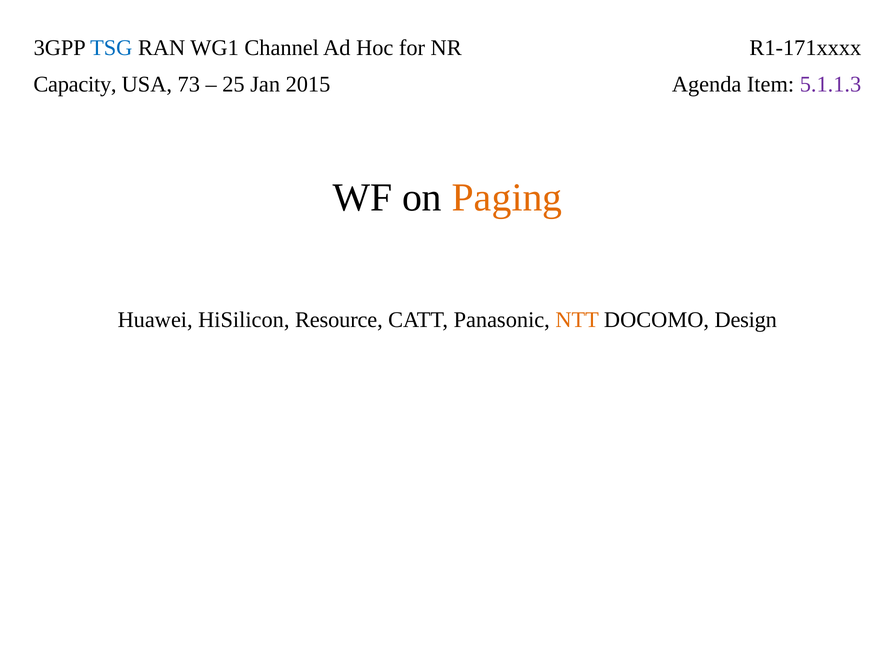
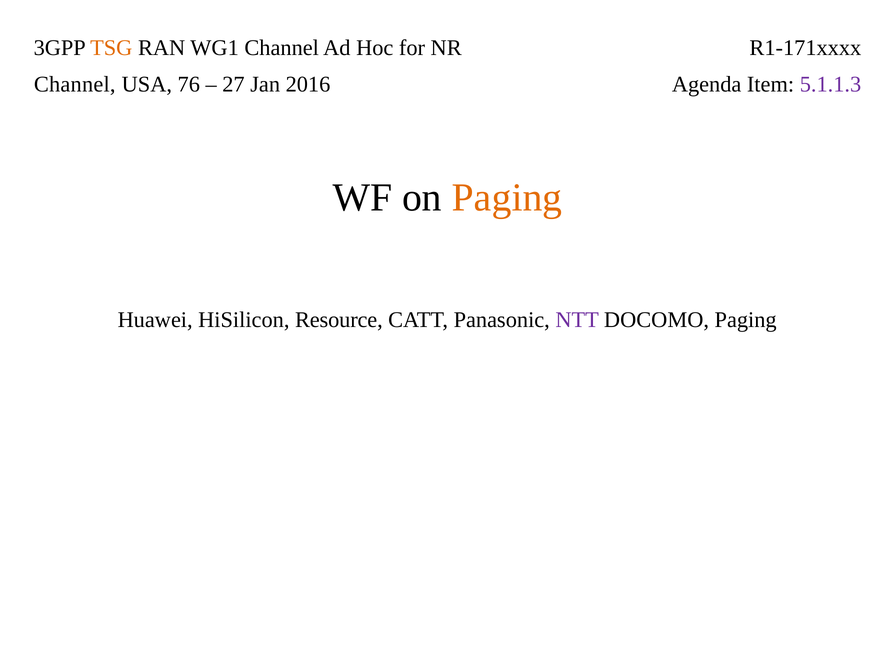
TSG colour: blue -> orange
Capacity at (75, 84): Capacity -> Channel
73: 73 -> 76
25: 25 -> 27
2015: 2015 -> 2016
NTT colour: orange -> purple
DOCOMO Design: Design -> Paging
